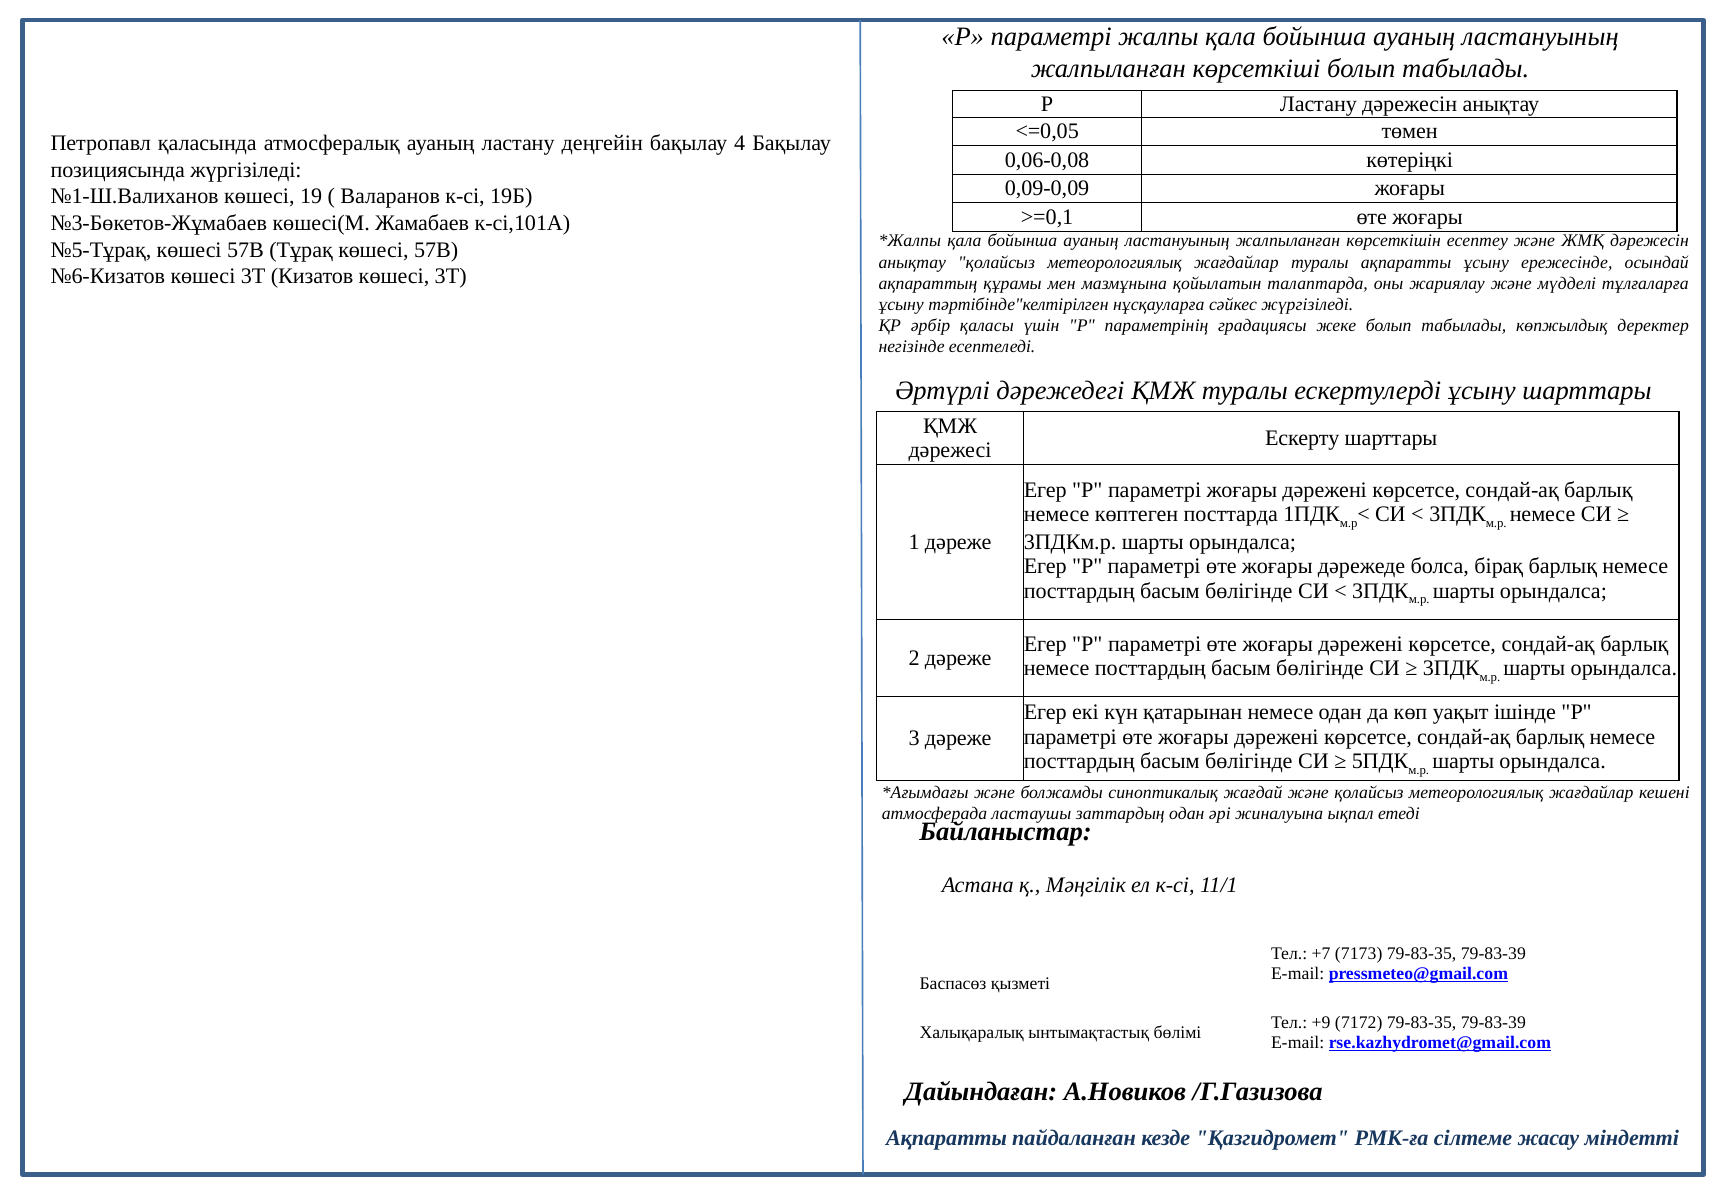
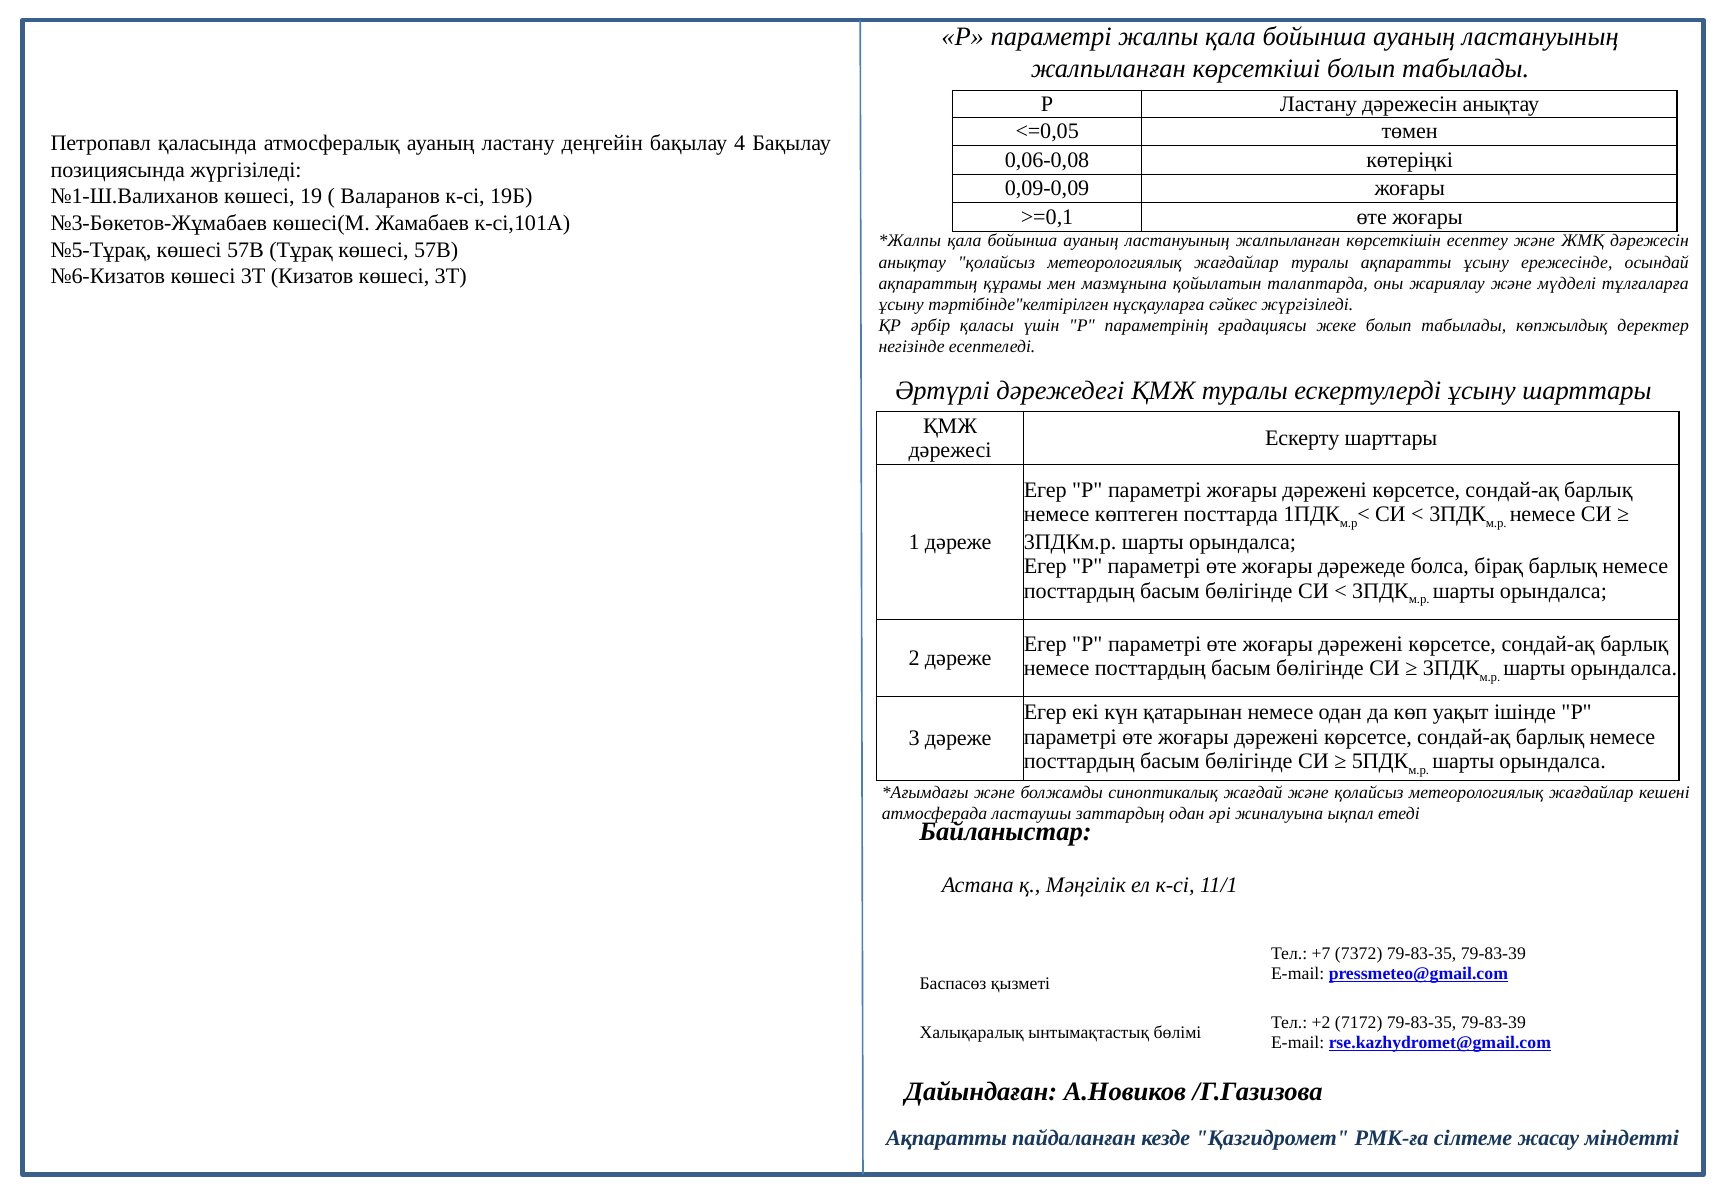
7173: 7173 -> 7372
+9: +9 -> +2
